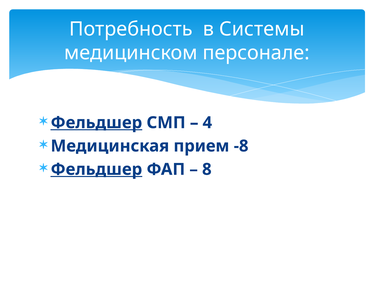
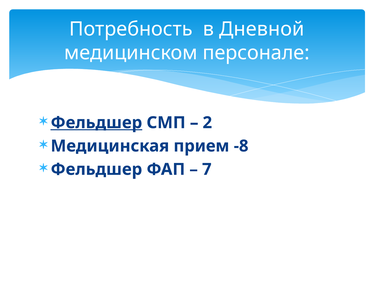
Системы: Системы -> Дневной
4: 4 -> 2
Фельдшер at (96, 169) underline: present -> none
8: 8 -> 7
